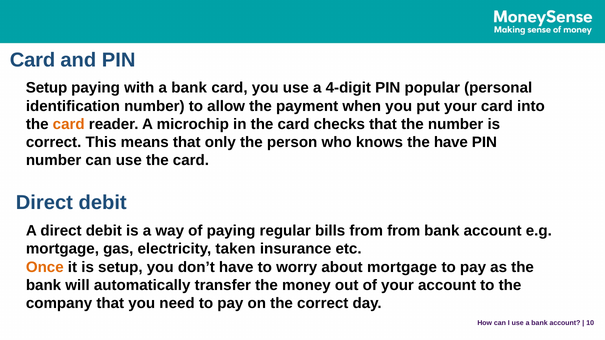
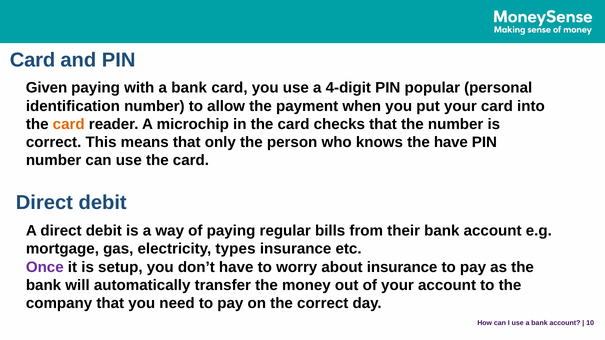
Setup at (47, 88): Setup -> Given
from from: from -> their
taken: taken -> types
Once colour: orange -> purple
about mortgage: mortgage -> insurance
